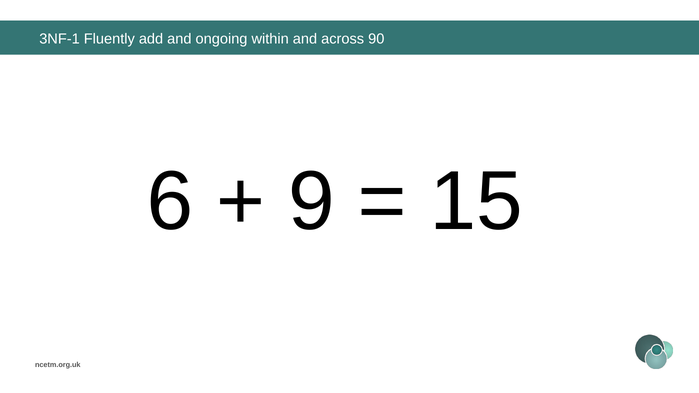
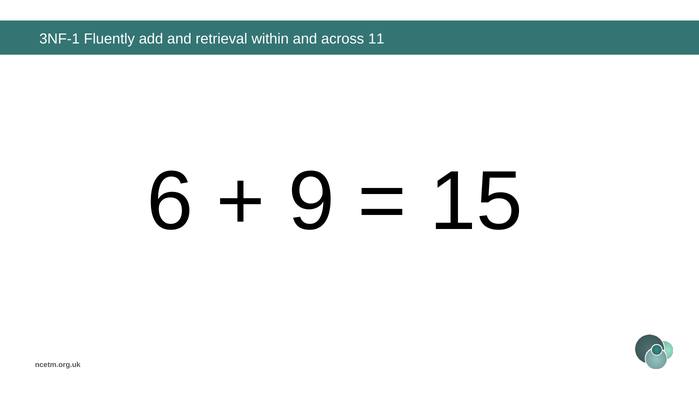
ongoing: ongoing -> retrieval
90: 90 -> 11
